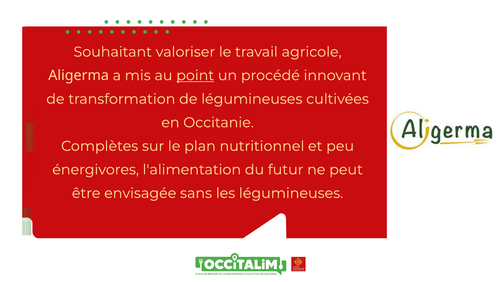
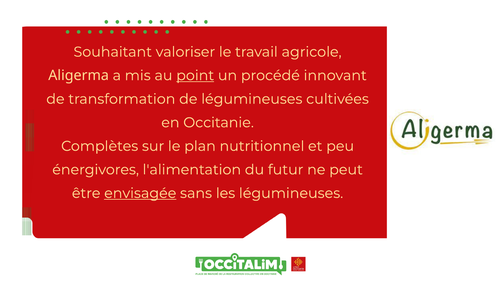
envisagée underline: none -> present
